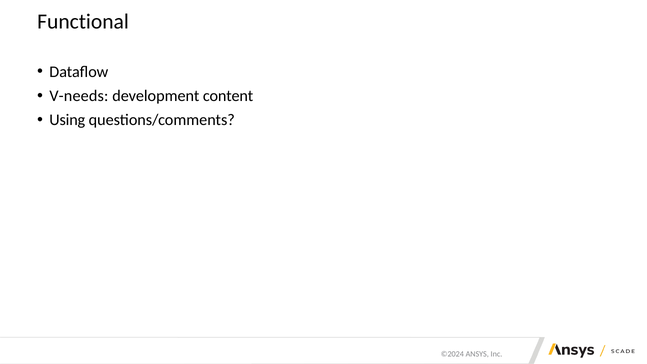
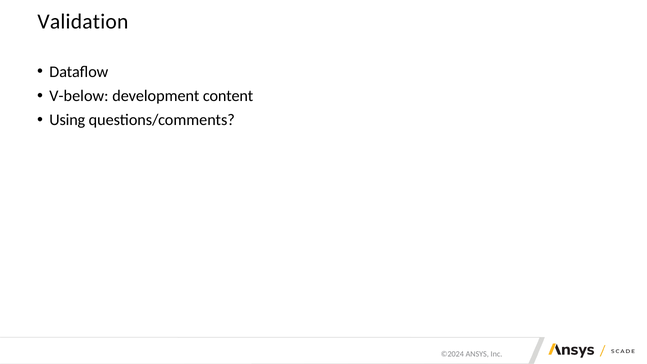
Functional: Functional -> Validation
V-needs: V-needs -> V-below
